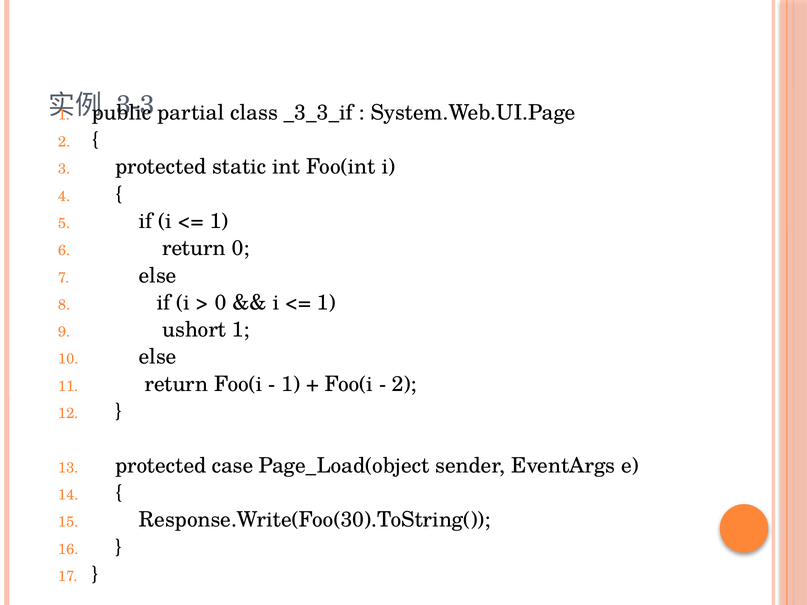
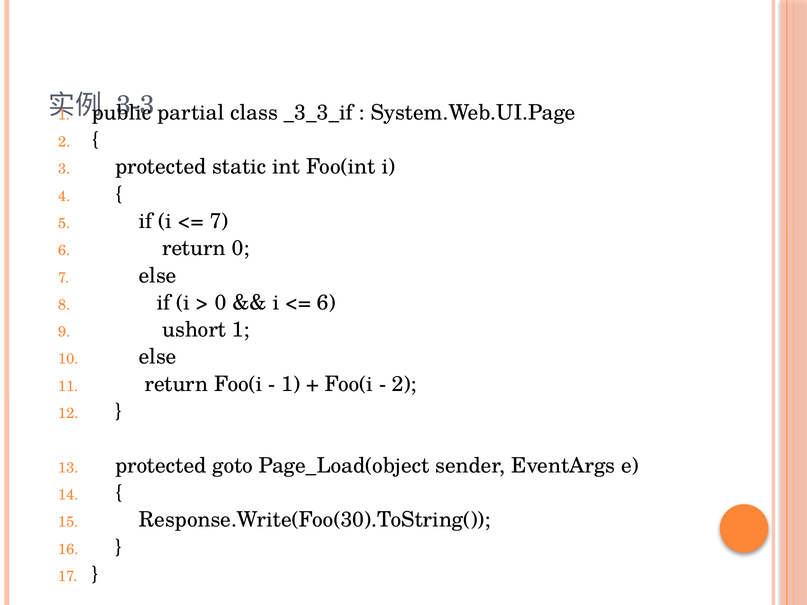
1 at (219, 221): 1 -> 7
1 at (326, 303): 1 -> 6
case: case -> goto
